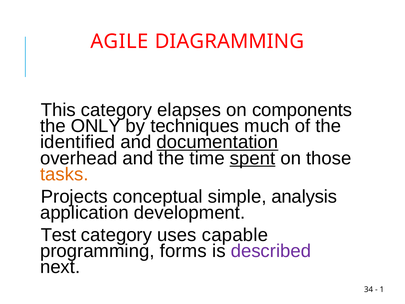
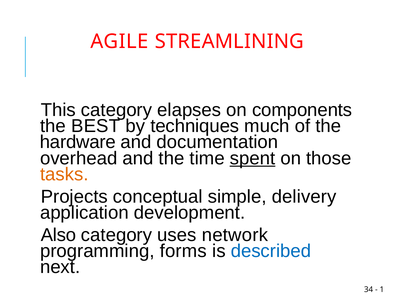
DIAGRAMMING: DIAGRAMMING -> STREAMLINING
ONLY: ONLY -> BEST
identified: identified -> hardware
documentation underline: present -> none
analysis: analysis -> delivery
Test: Test -> Also
capable: capable -> network
described colour: purple -> blue
